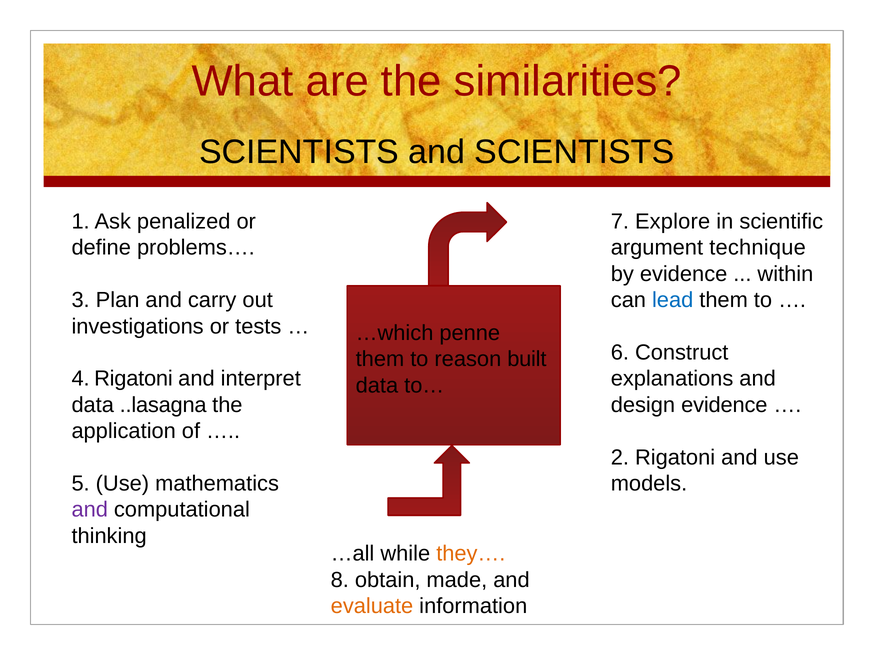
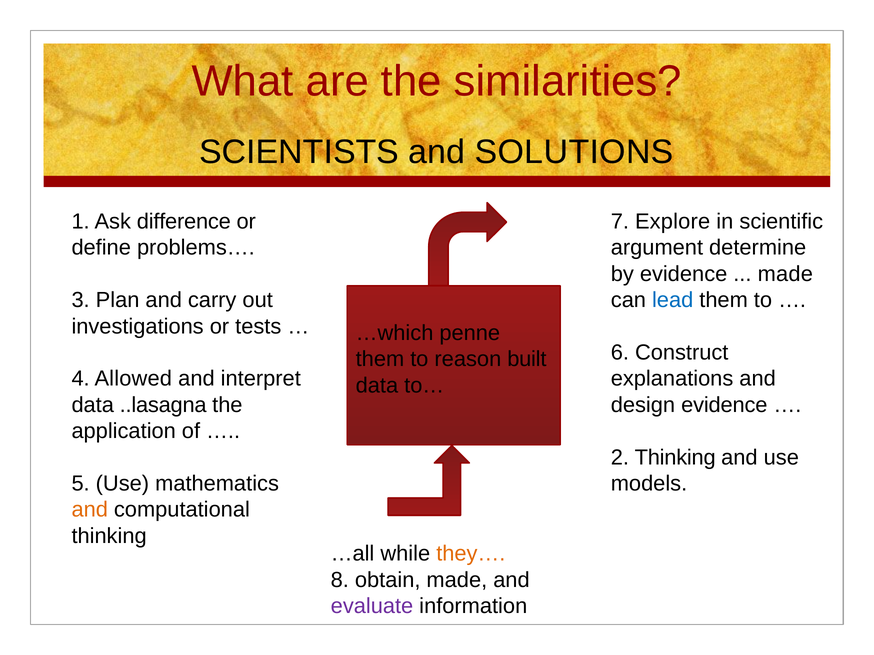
and SCIENTISTS: SCIENTISTS -> SOLUTIONS
penalized: penalized -> difference
technique: technique -> determine
within at (785, 274): within -> made
4 Rigatoni: Rigatoni -> Allowed
2 Rigatoni: Rigatoni -> Thinking
and at (90, 510) colour: purple -> orange
evaluate colour: orange -> purple
